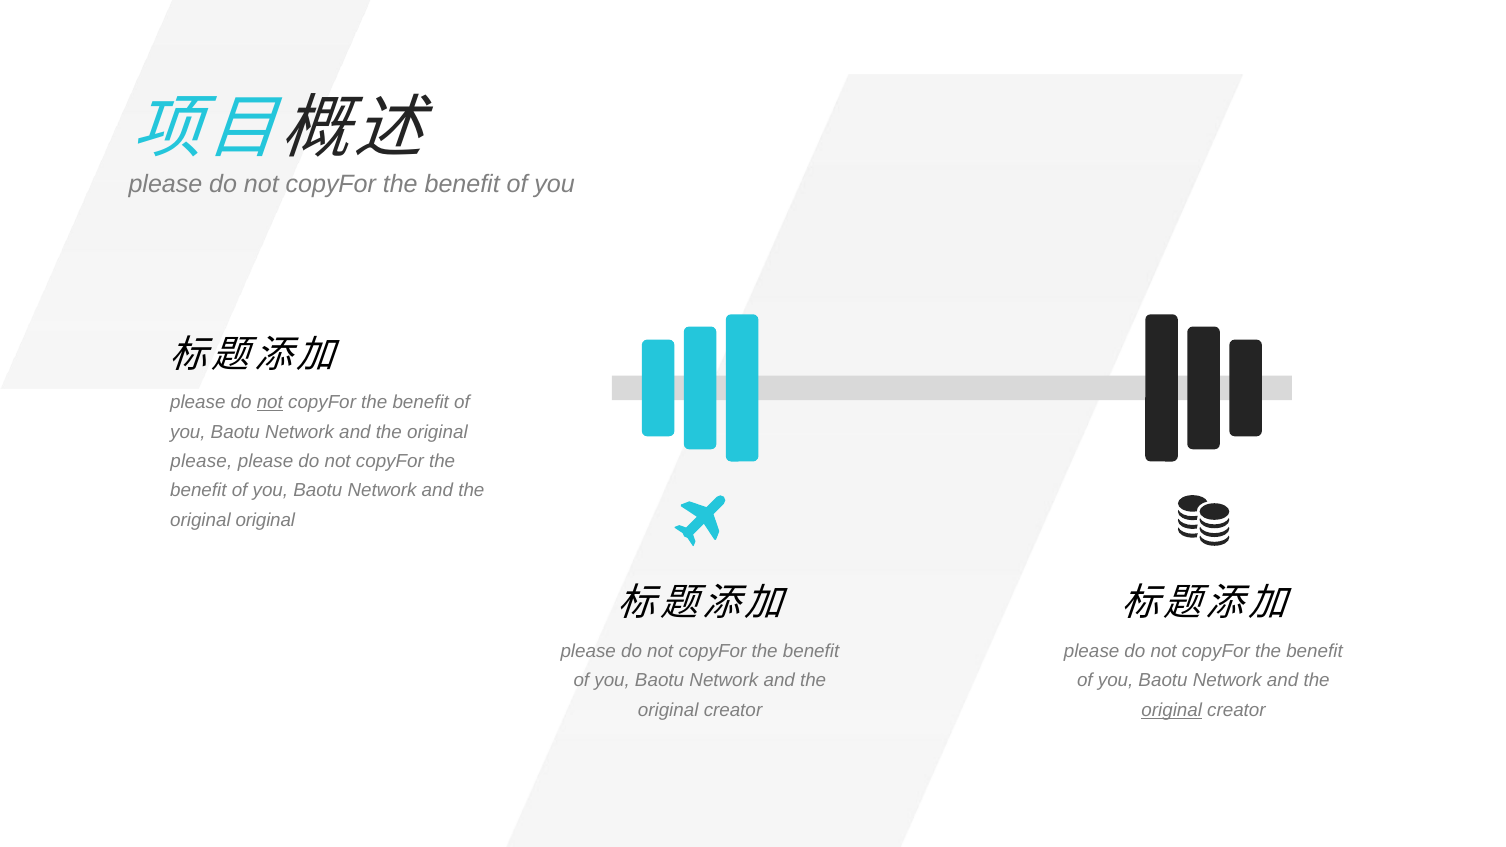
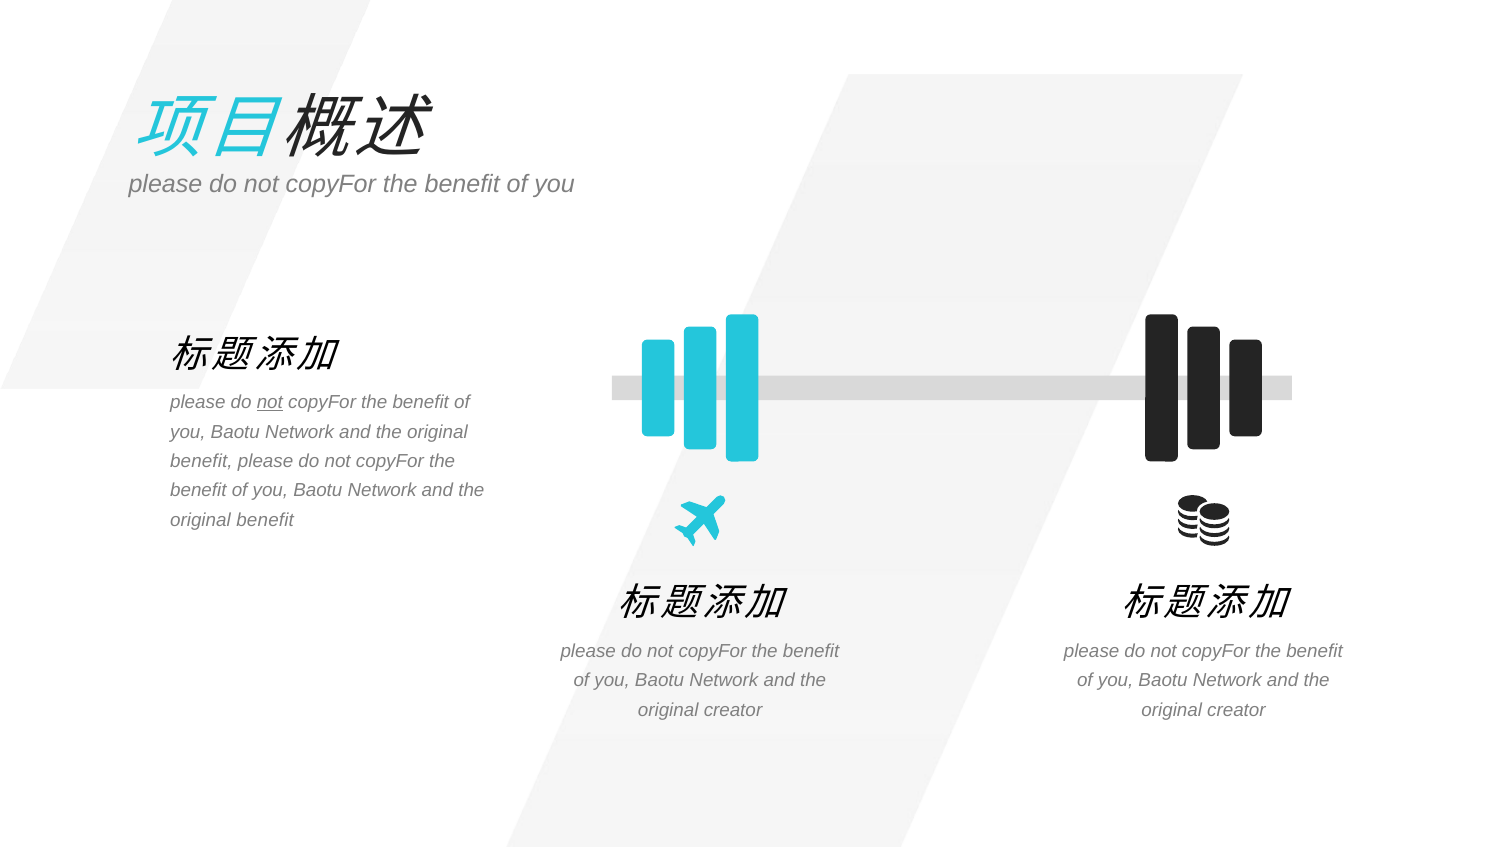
please at (201, 461): please -> benefit
original at (265, 520): original -> benefit
original at (1172, 710) underline: present -> none
